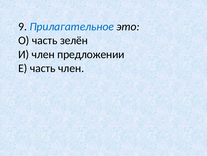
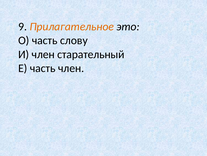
Прилагательное colour: blue -> orange
зелён: зелён -> слову
предложении: предложении -> старательный
